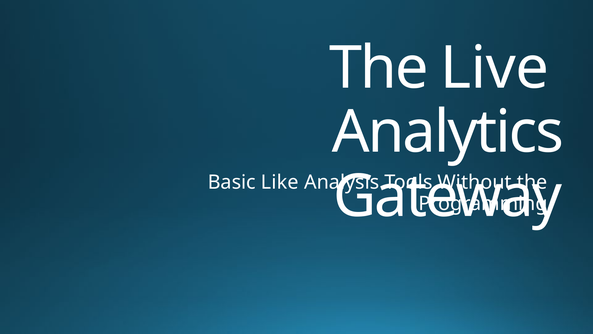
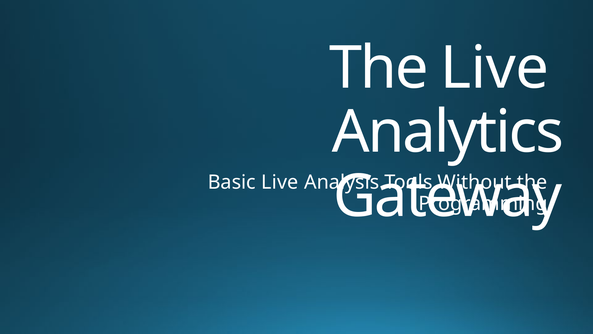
Basic Like: Like -> Live
